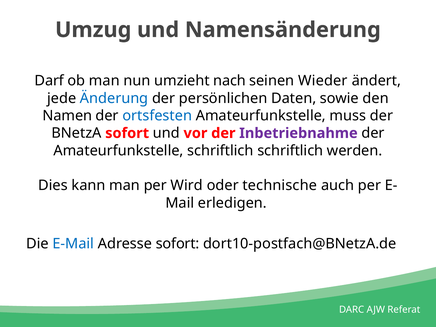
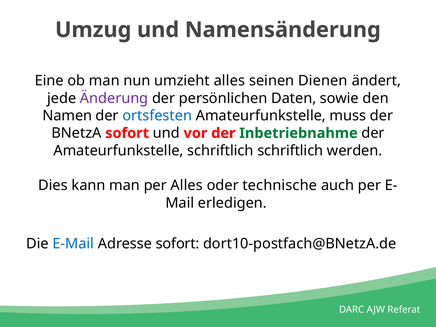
Darf: Darf -> Eine
umzieht nach: nach -> alles
Wieder: Wieder -> Dienen
Änderung colour: blue -> purple
Inbetriebnahme colour: purple -> green
per Wird: Wird -> Alles
